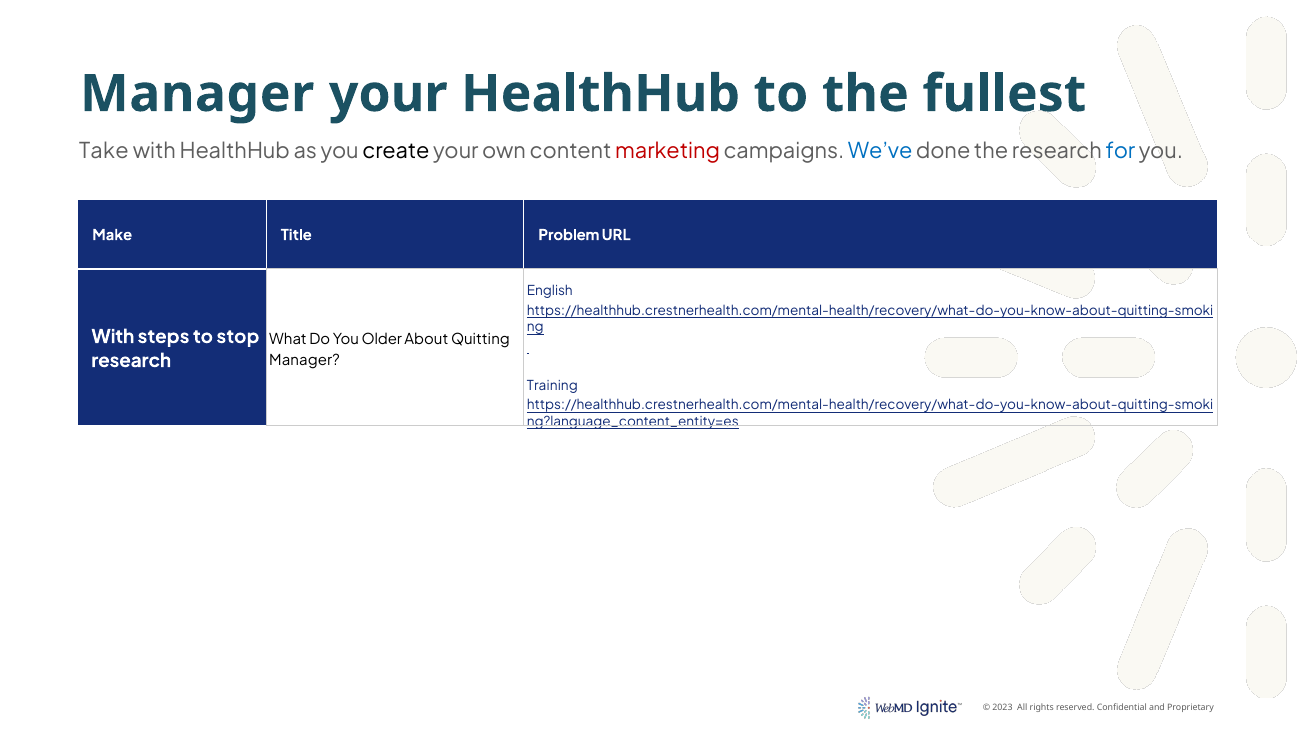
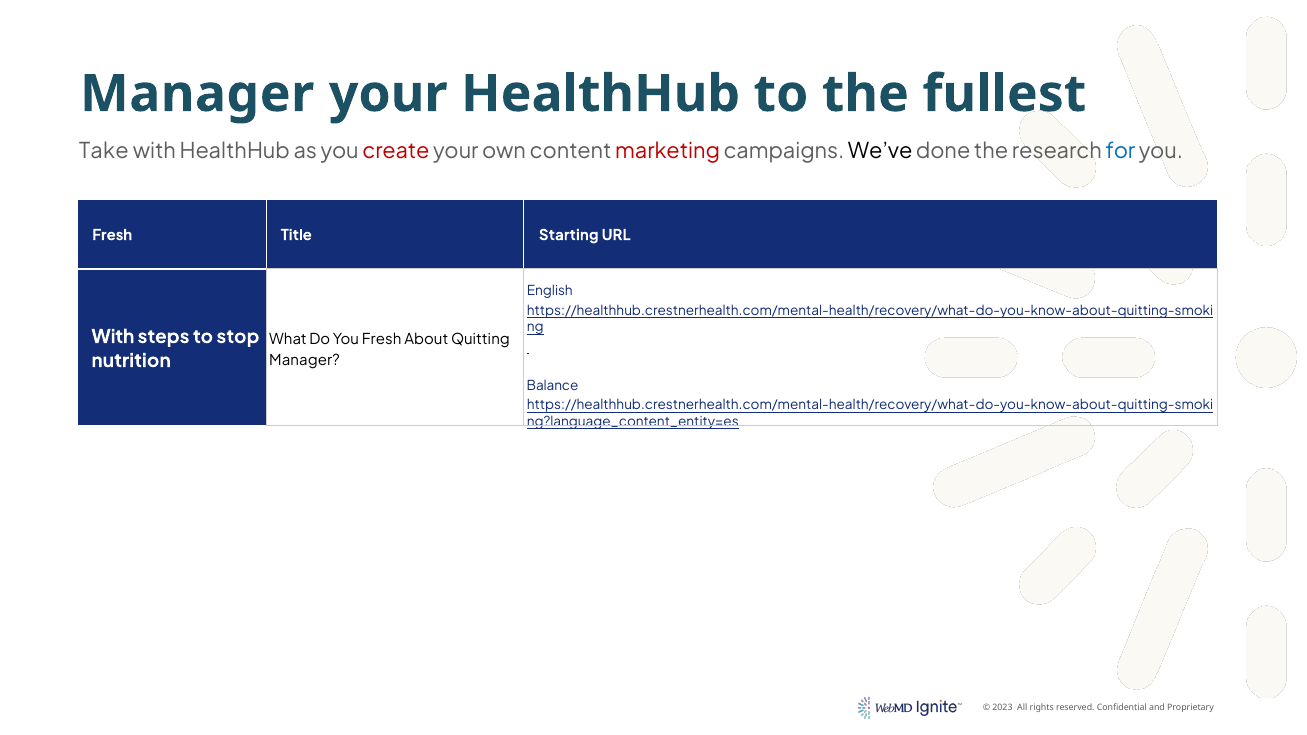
create colour: black -> red
We’ve colour: blue -> black
Make at (112, 235): Make -> Fresh
Problem: Problem -> Starting
You Older: Older -> Fresh
research at (131, 361): research -> nutrition
Training: Training -> Balance
